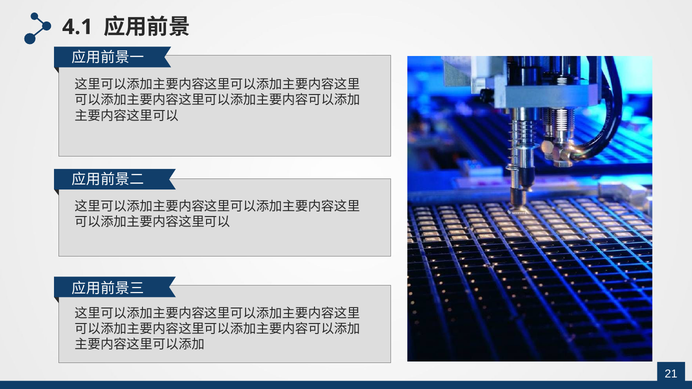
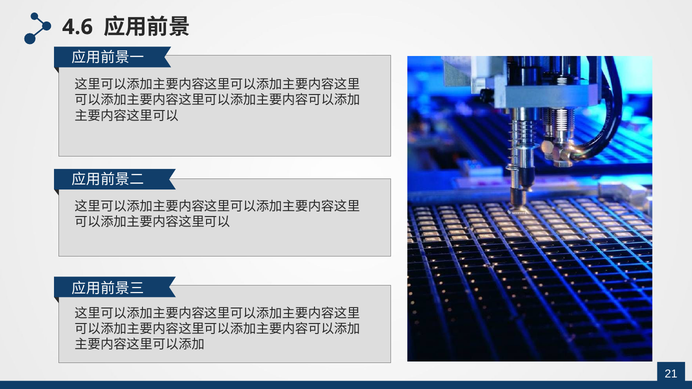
4.1: 4.1 -> 4.6
